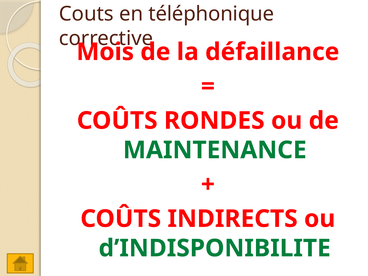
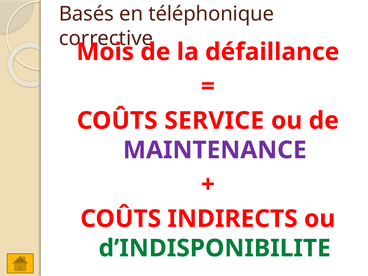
Couts: Couts -> Basés
RONDES: RONDES -> SERVICE
MAINTENANCE colour: green -> purple
